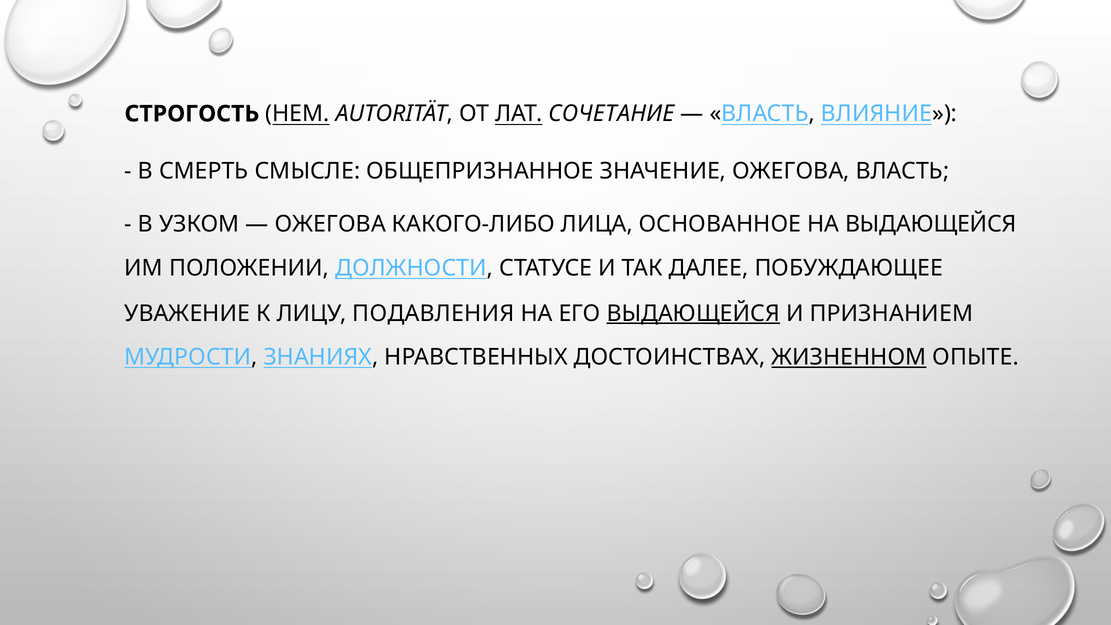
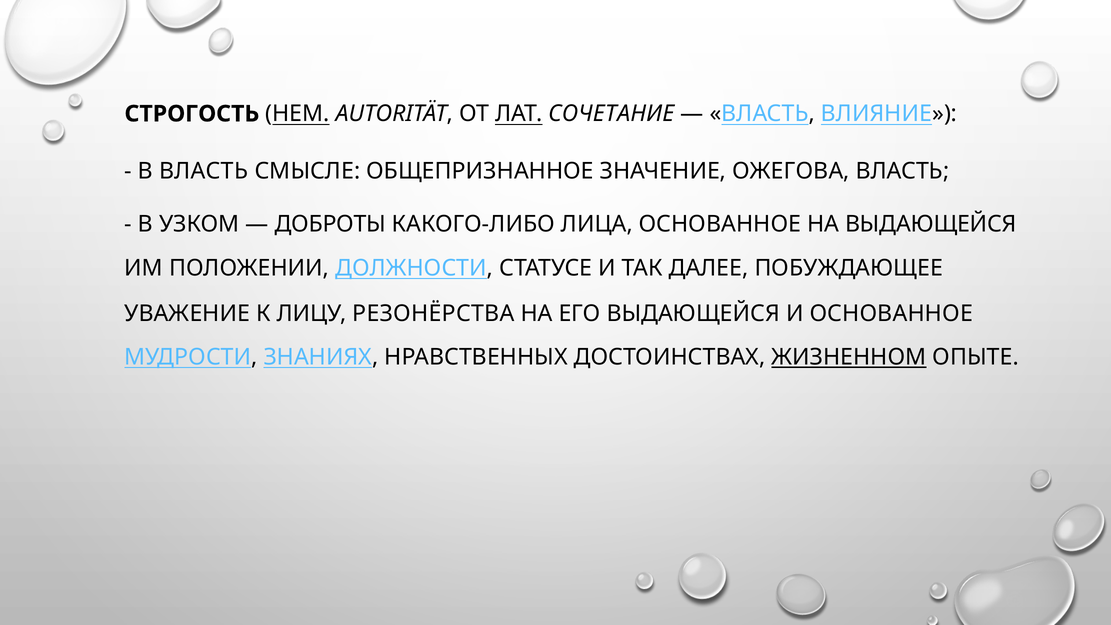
В СМЕРТЬ: СМЕРТЬ -> ВЛАСТЬ
ОЖЕГОВА at (330, 224): ОЖЕГОВА -> ДОБРОТЫ
ПОДАВЛЕНИЯ: ПОДАВЛЕНИЯ -> РЕЗОНЁРСТВА
ВЫДАЮЩЕЙСЯ at (693, 313) underline: present -> none
И ПРИЗНАНИЕМ: ПРИЗНАНИЕМ -> ОСНОВАННОЕ
